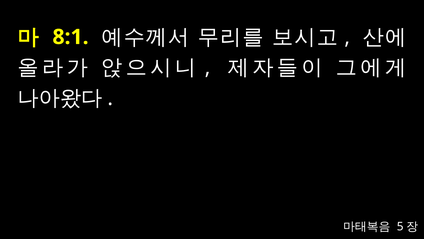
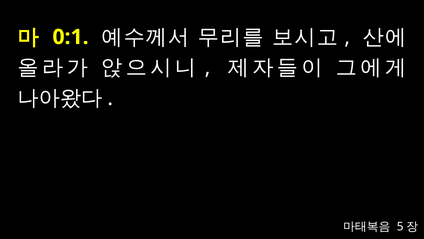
8:1: 8:1 -> 0:1
